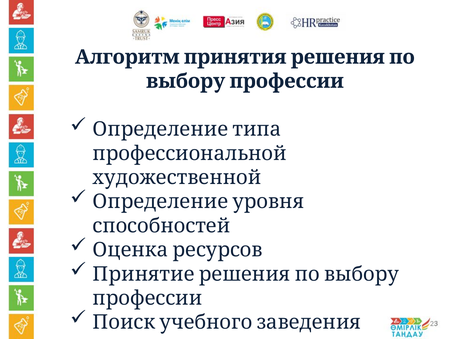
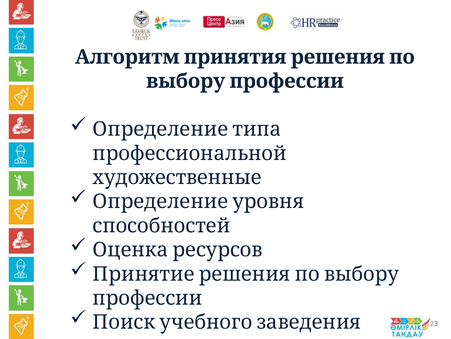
художественной: художественной -> художественные
